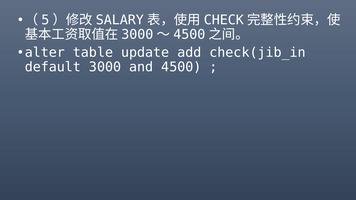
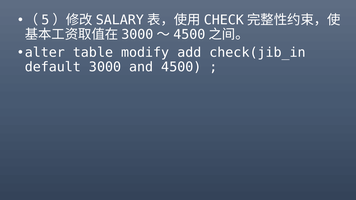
update: update -> modify
